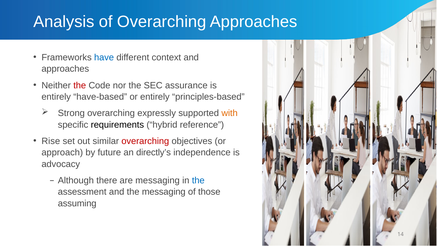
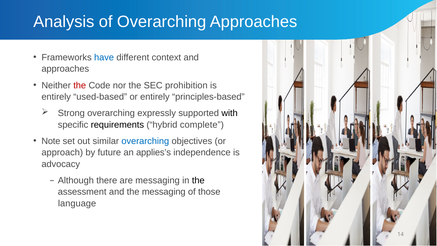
assurance: assurance -> prohibition
have-based: have-based -> used-based
with colour: orange -> black
reference: reference -> complete
Rise: Rise -> Note
overarching at (145, 141) colour: red -> blue
directly’s: directly’s -> applies’s
the at (198, 180) colour: blue -> black
assuming: assuming -> language
